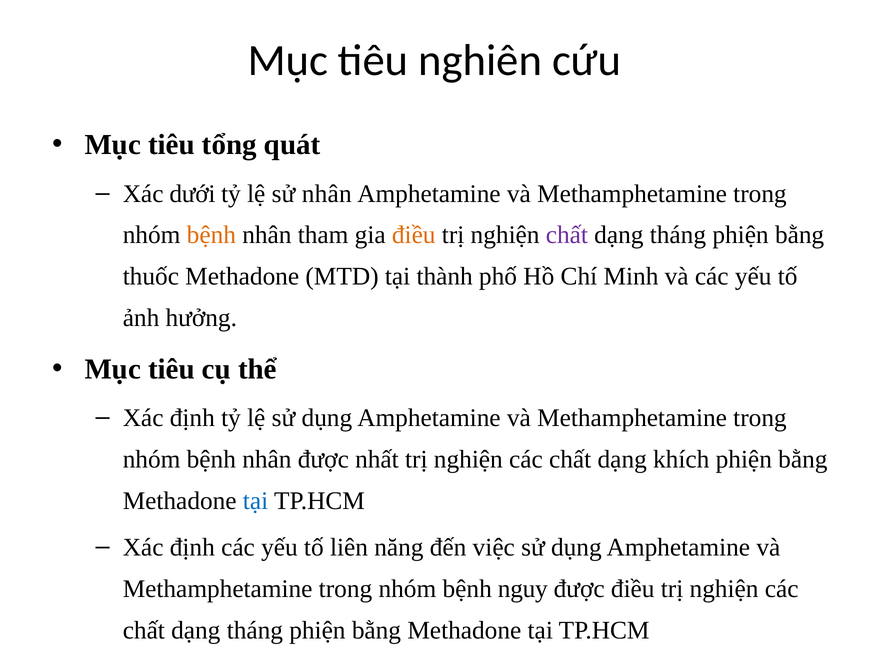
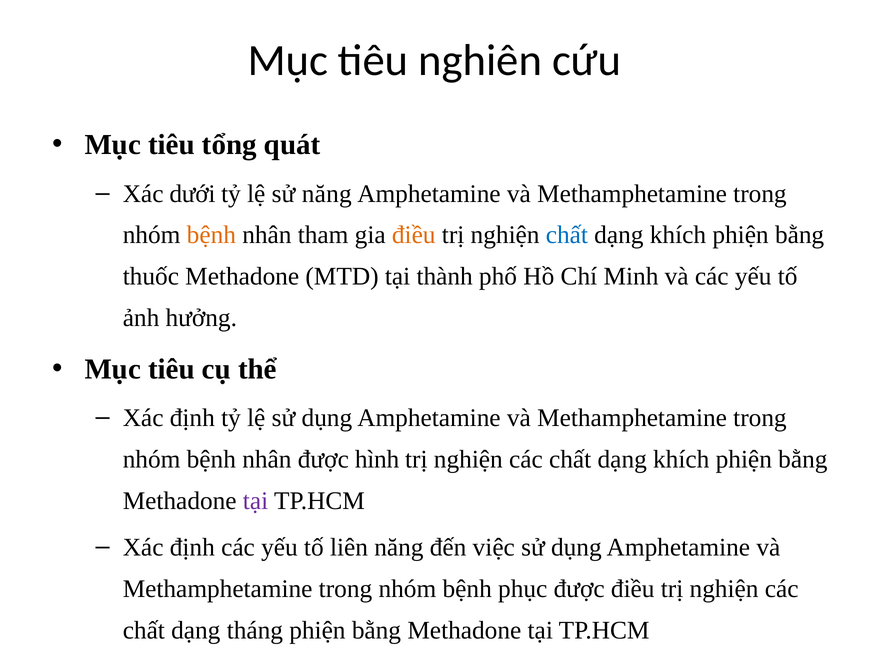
sử nhân: nhân -> năng
chất at (567, 235) colour: purple -> blue
tháng at (678, 235): tháng -> khích
nhất: nhất -> hình
tại at (256, 501) colour: blue -> purple
nguy: nguy -> phục
